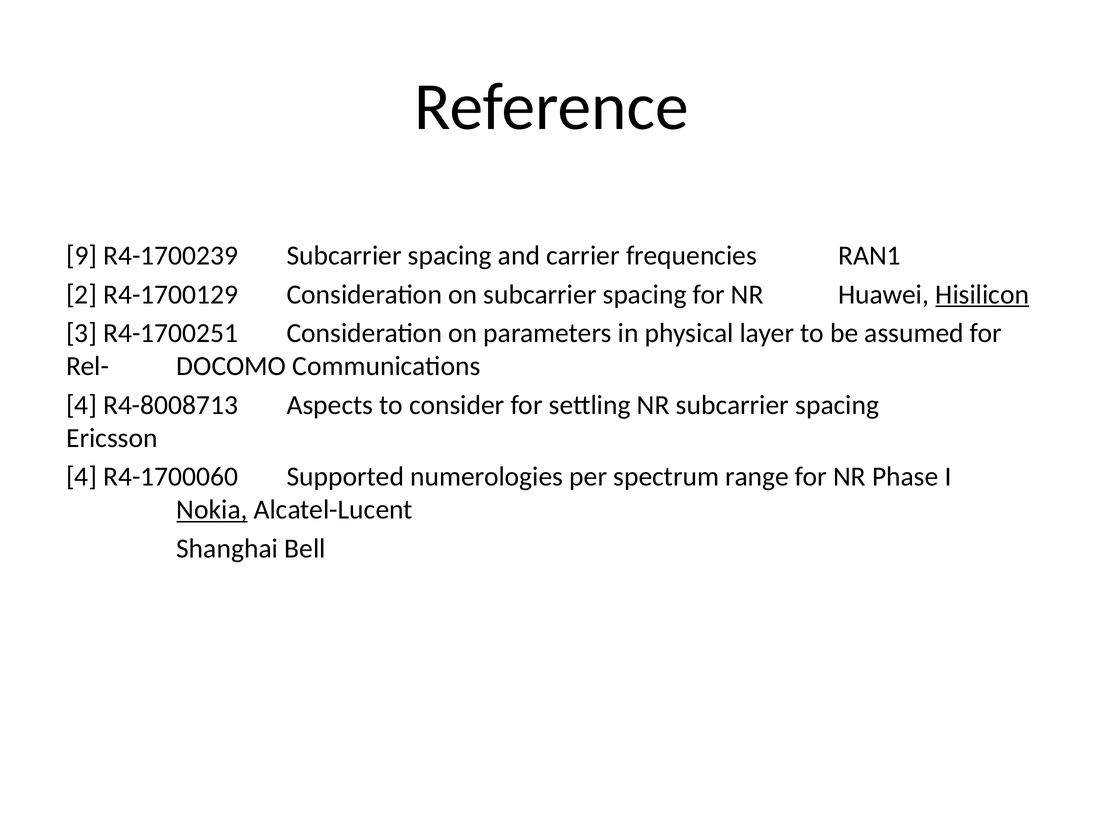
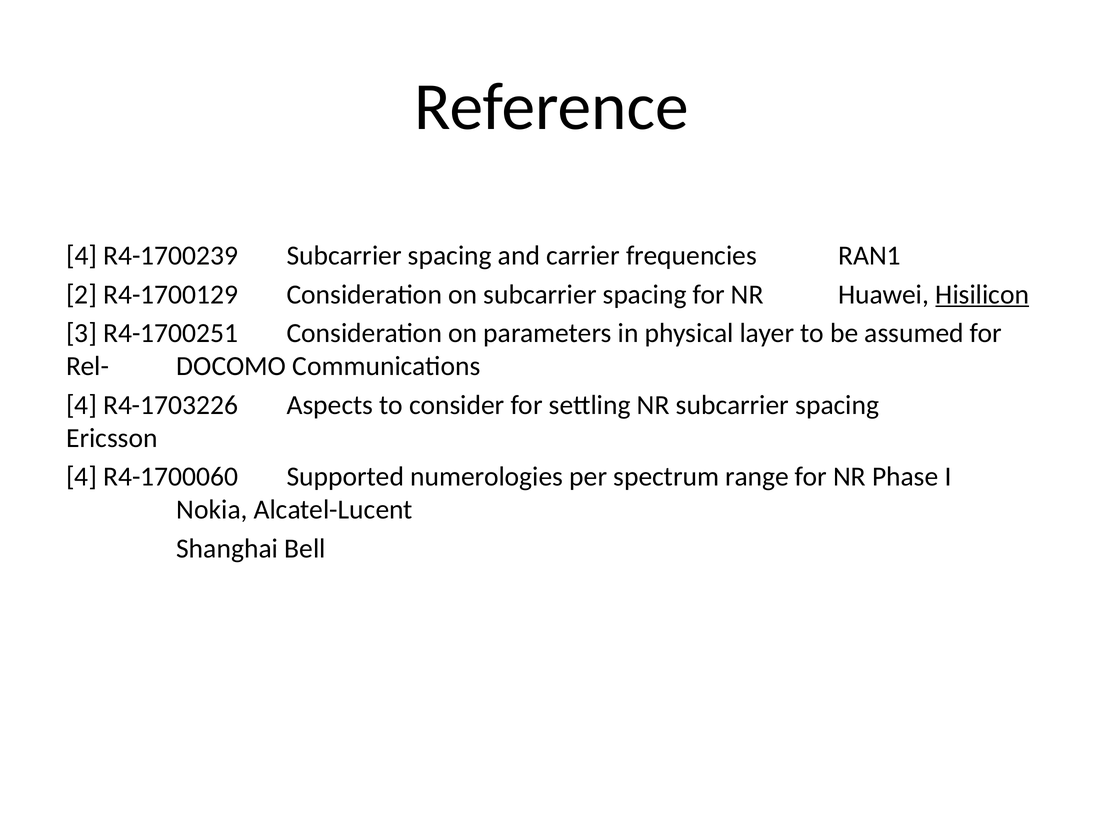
9 at (82, 256): 9 -> 4
R4-8008713: R4-8008713 -> R4-1703226
Nokia underline: present -> none
